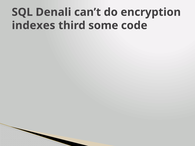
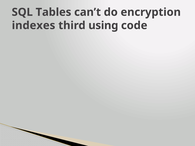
Denali: Denali -> Tables
some: some -> using
